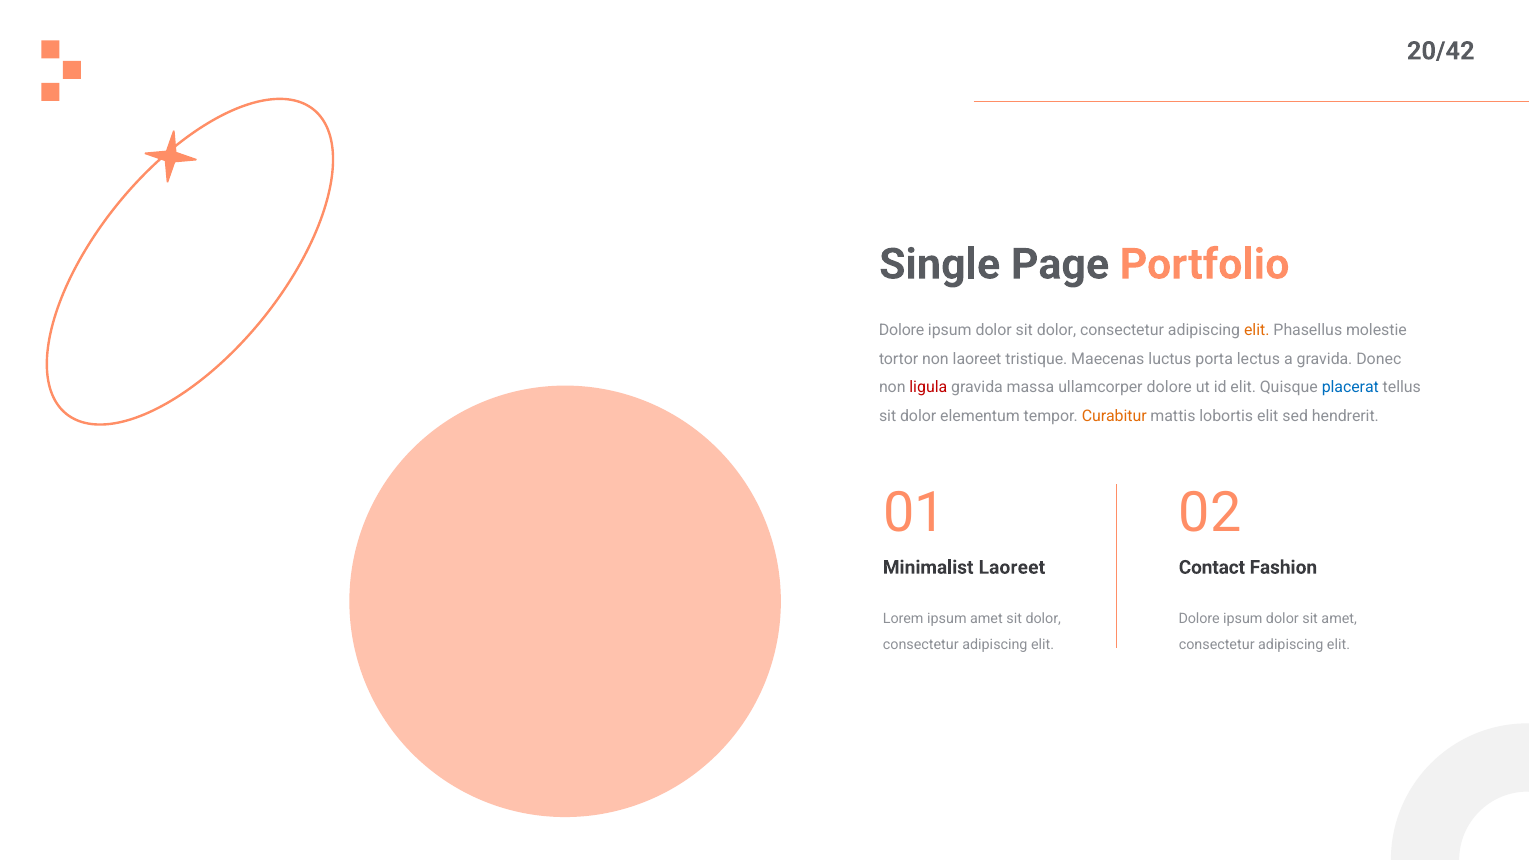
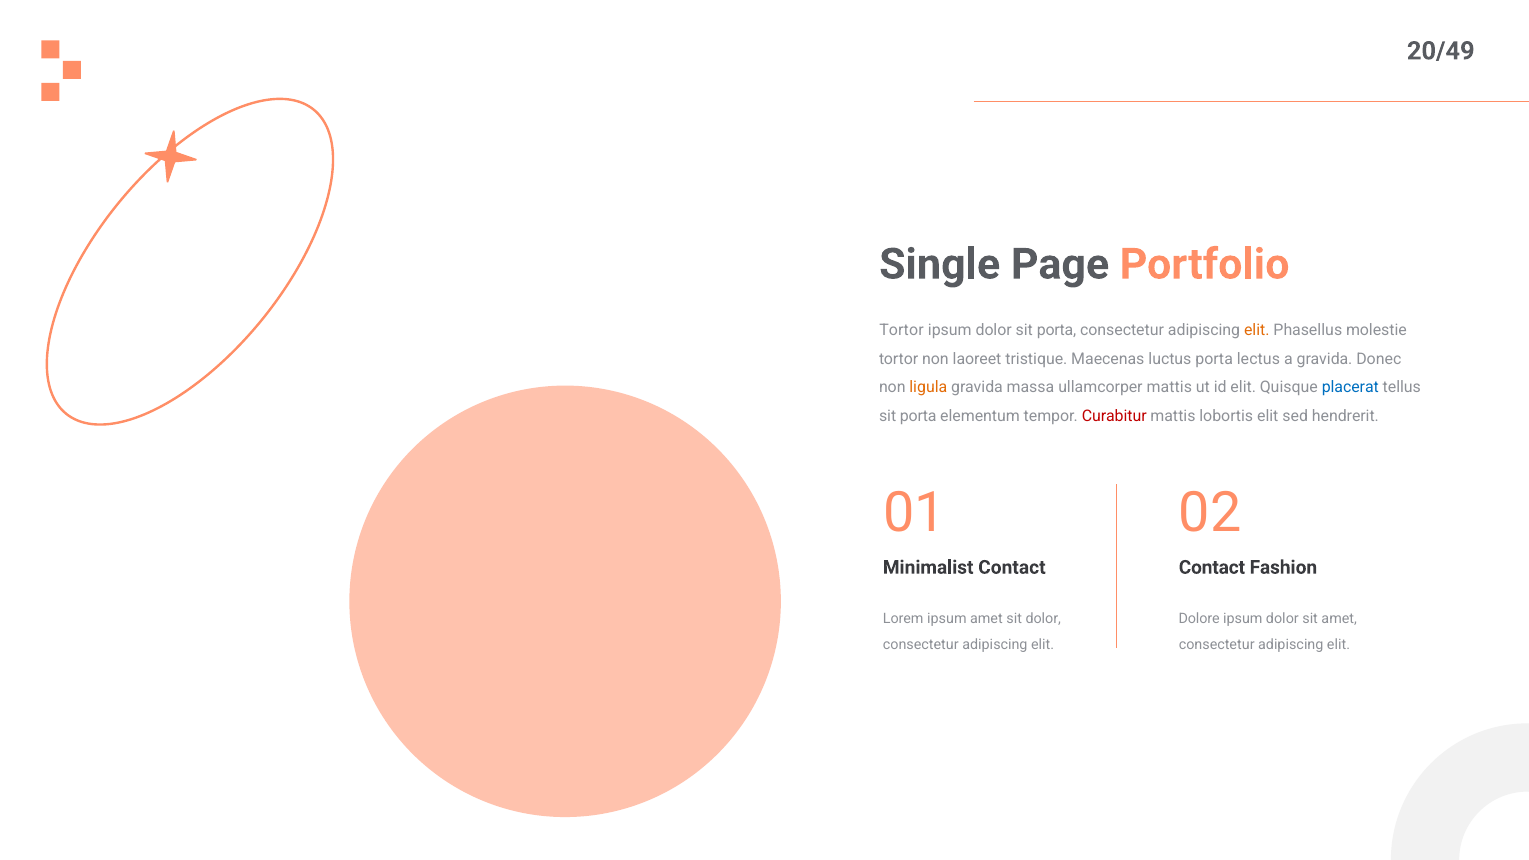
20/42: 20/42 -> 20/49
Dolore at (902, 330): Dolore -> Tortor
dolor sit dolor: dolor -> porta
ligula colour: red -> orange
ullamcorper dolore: dolore -> mattis
dolor at (918, 416): dolor -> porta
Curabitur colour: orange -> red
Minimalist Laoreet: Laoreet -> Contact
